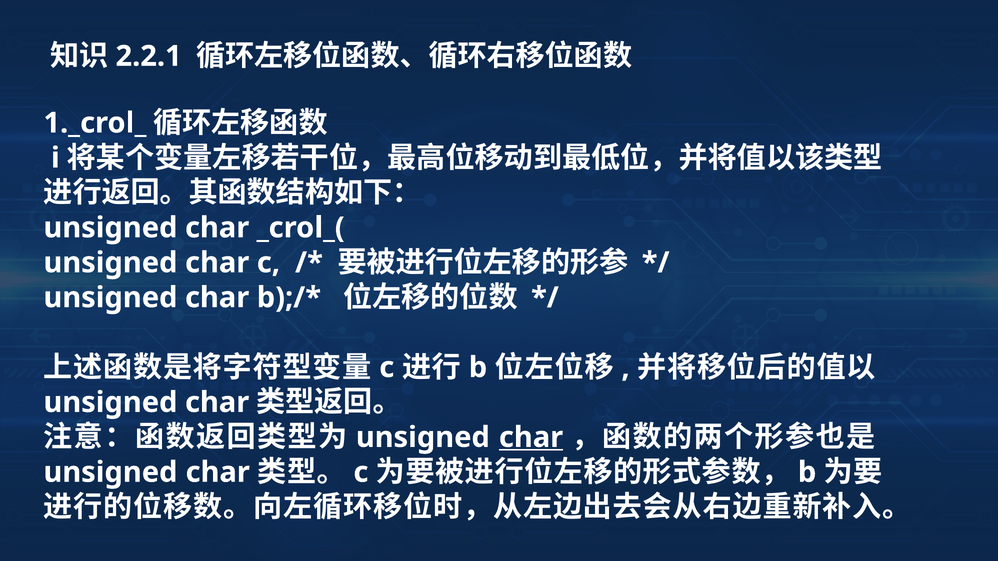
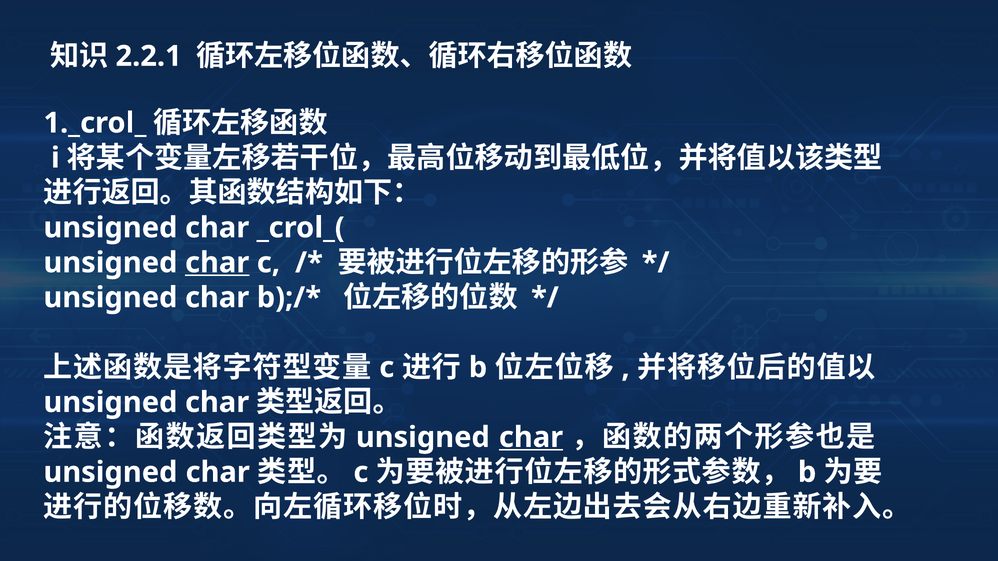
char at (217, 263) underline: none -> present
